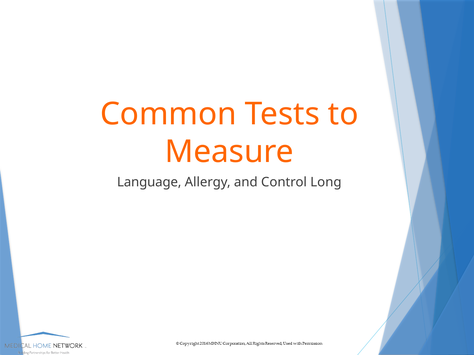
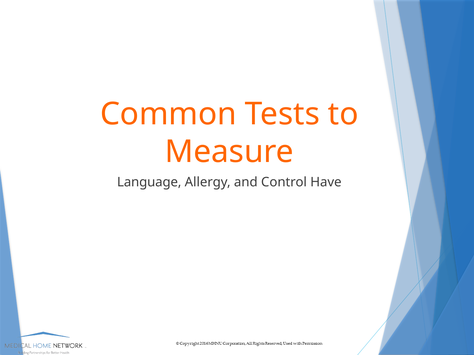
Long: Long -> Have
